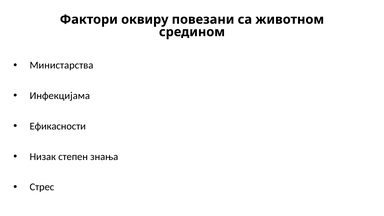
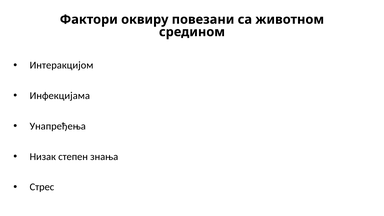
Министарства: Министарства -> Интеракцијом
Ефикасности: Ефикасности -> Унапређења
